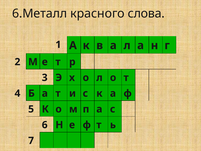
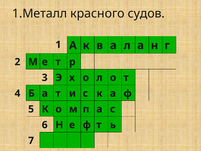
6.Металл: 6.Металл -> 1.Металл
слова: слова -> судов
